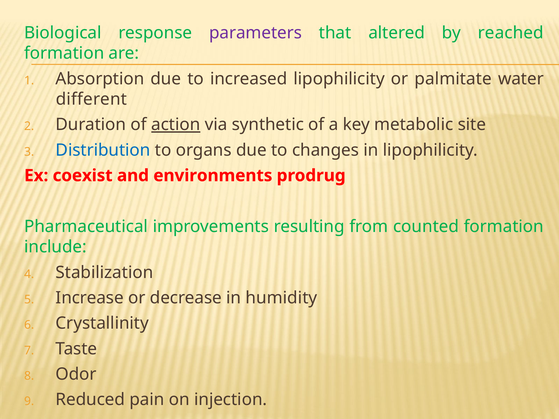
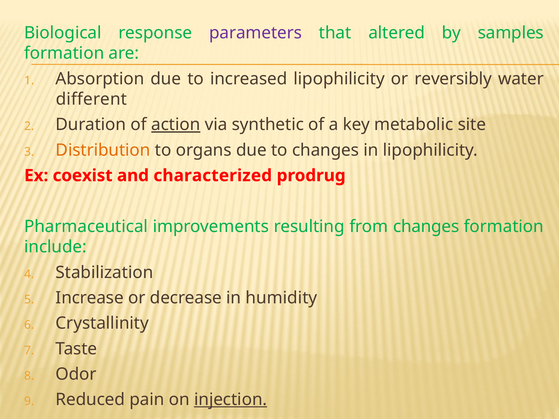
reached: reached -> samples
palmitate: palmitate -> reversibly
Distribution colour: blue -> orange
environments: environments -> characterized
from counted: counted -> changes
injection underline: none -> present
